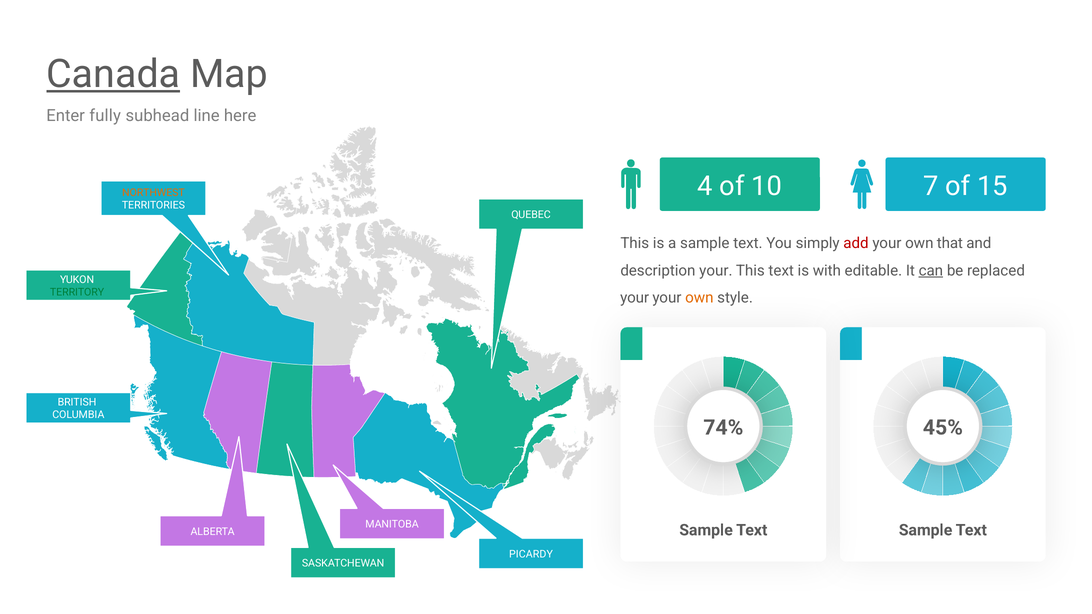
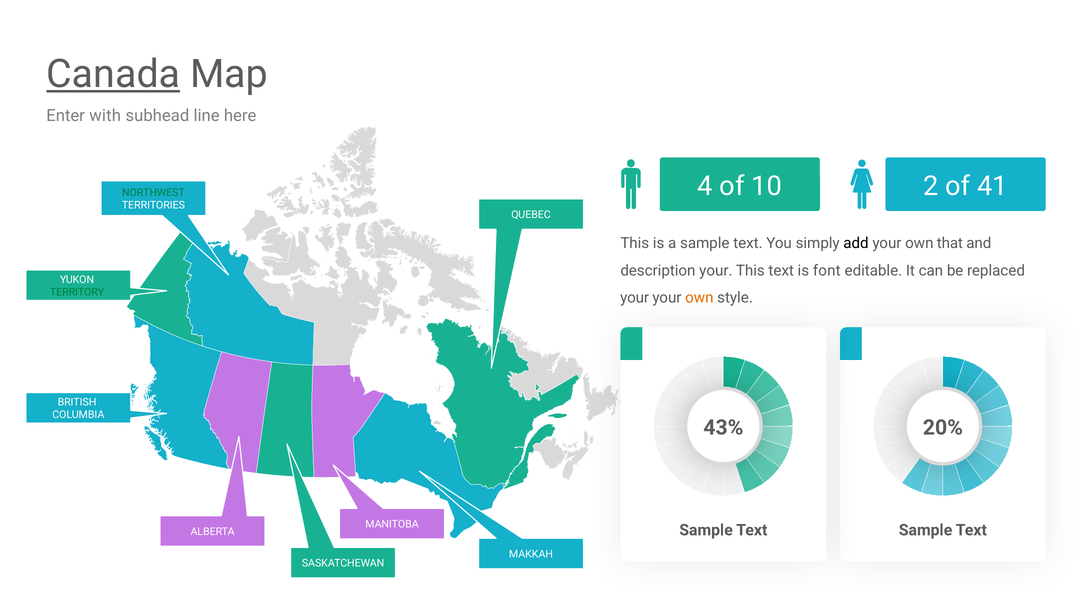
fully: fully -> with
7: 7 -> 2
15: 15 -> 41
NORTHWEST colour: orange -> green
add colour: red -> black
with: with -> font
can underline: present -> none
74%: 74% -> 43%
45%: 45% -> 20%
PICARDY: PICARDY -> MAKKAH
